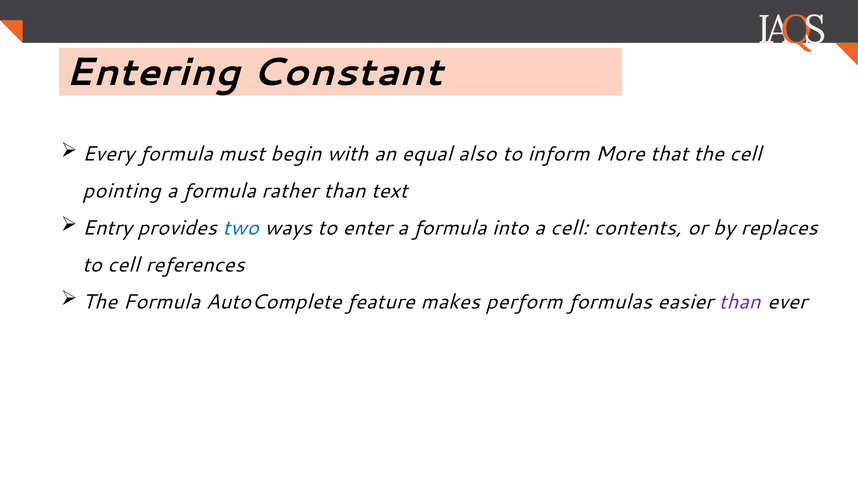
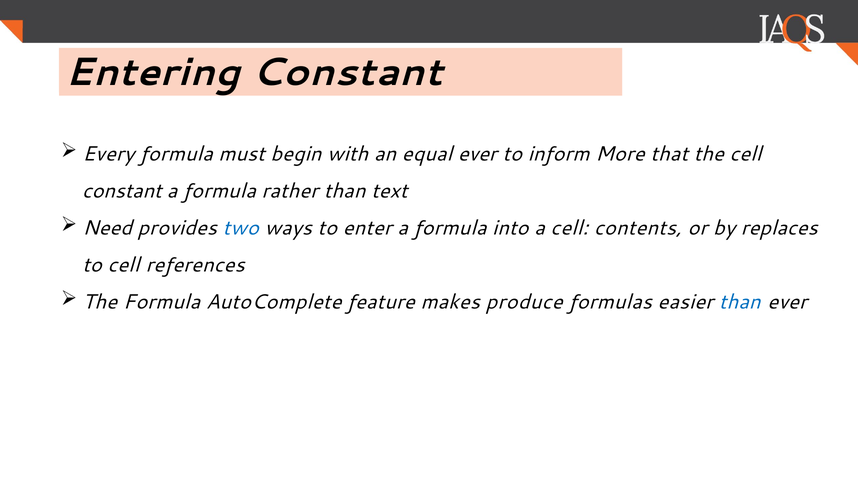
equal also: also -> ever
pointing at (122, 191): pointing -> constant
Entry: Entry -> Need
perform: perform -> produce
than at (740, 302) colour: purple -> blue
